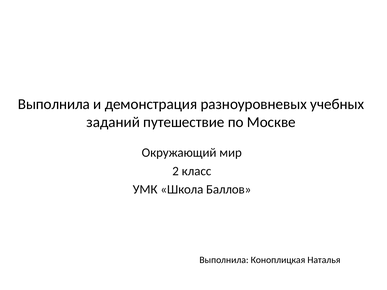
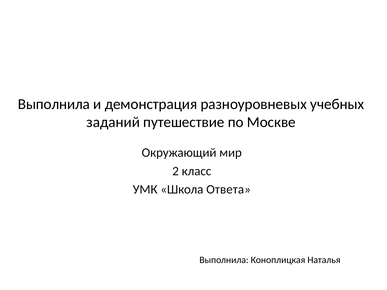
Баллов: Баллов -> Ответа
